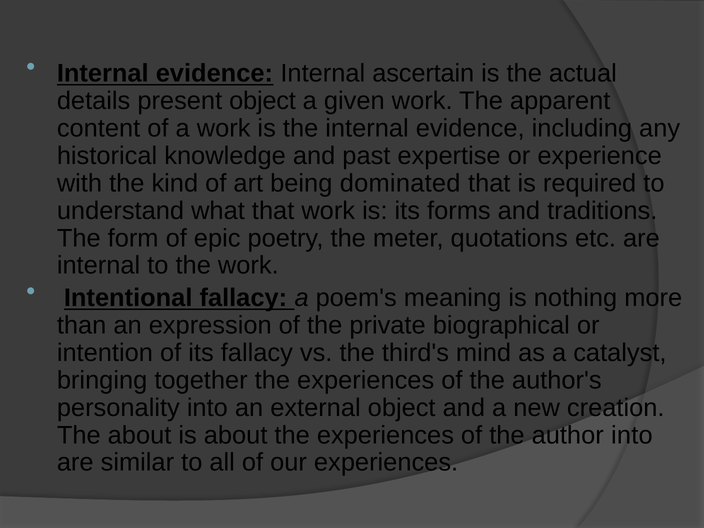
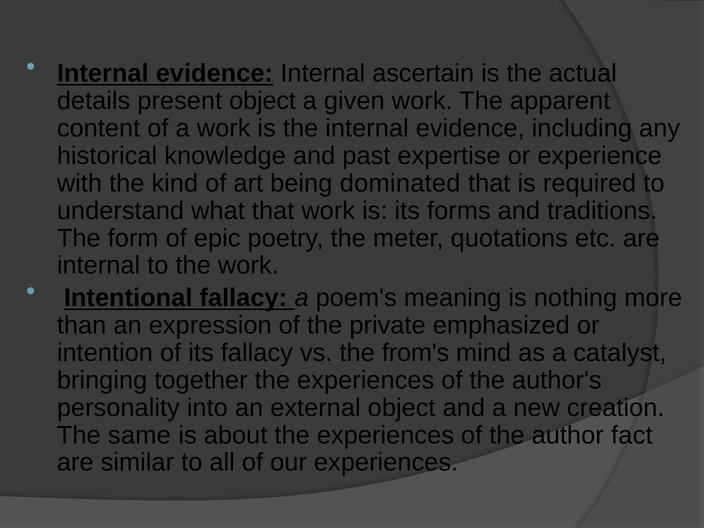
biographical: biographical -> emphasized
third's: third's -> from's
The about: about -> same
author into: into -> fact
